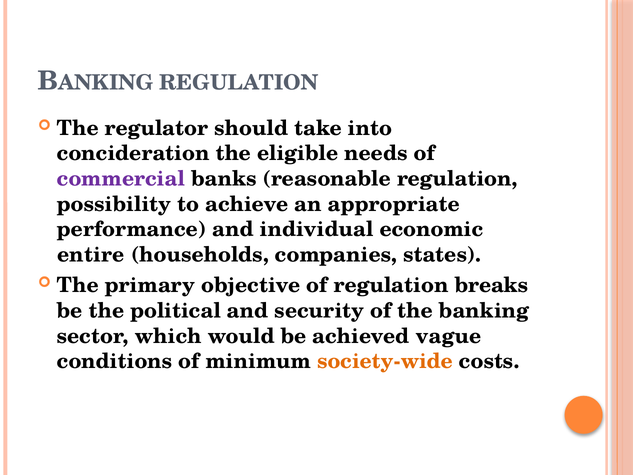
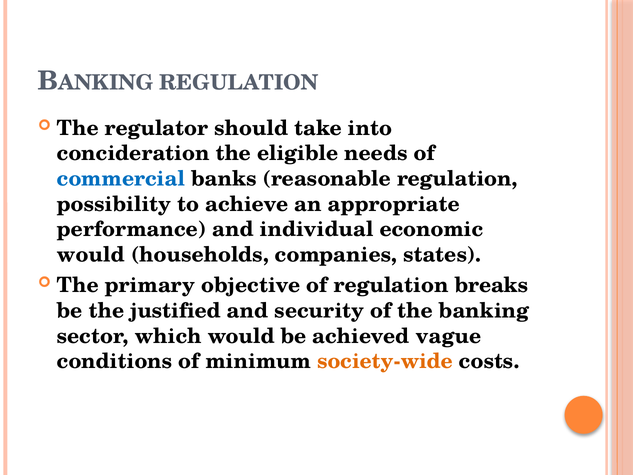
commercial colour: purple -> blue
entire at (91, 255): entire -> would
political: political -> justified
